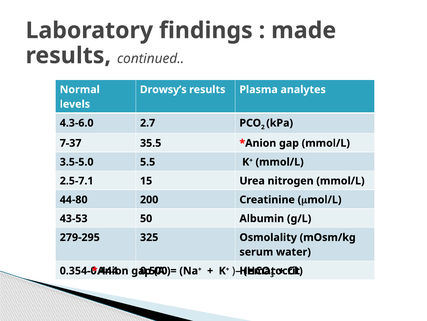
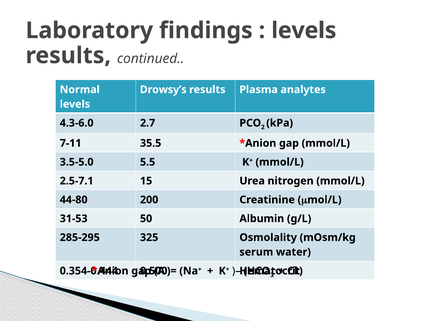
made at (304, 30): made -> levels
7-37: 7-37 -> 7-11
43-53: 43-53 -> 31-53
279-295: 279-295 -> 285-295
